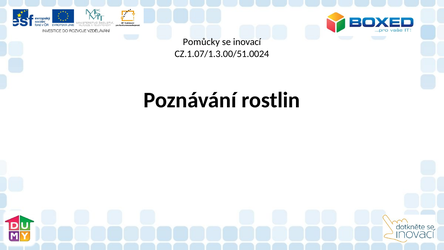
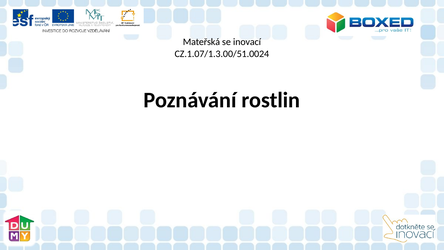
Pomůcky: Pomůcky -> Mateřská
